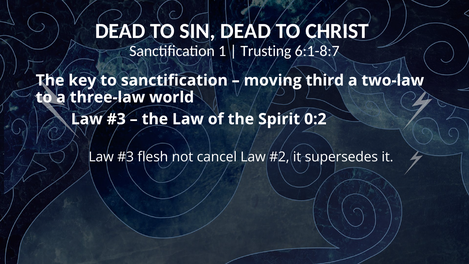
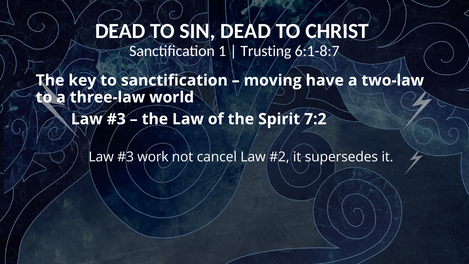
third: third -> have
0:2: 0:2 -> 7:2
flesh: flesh -> work
